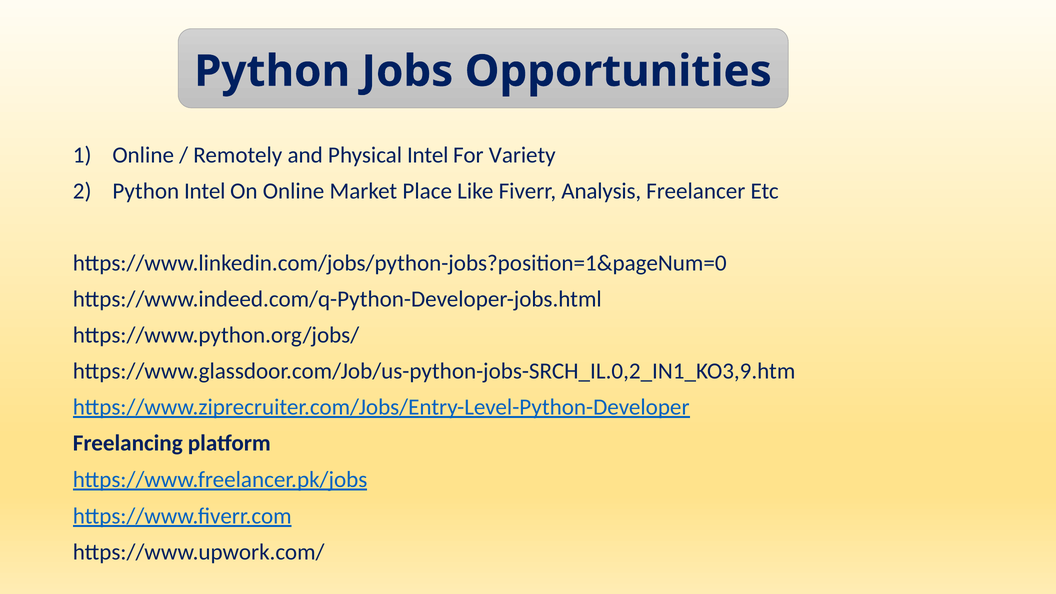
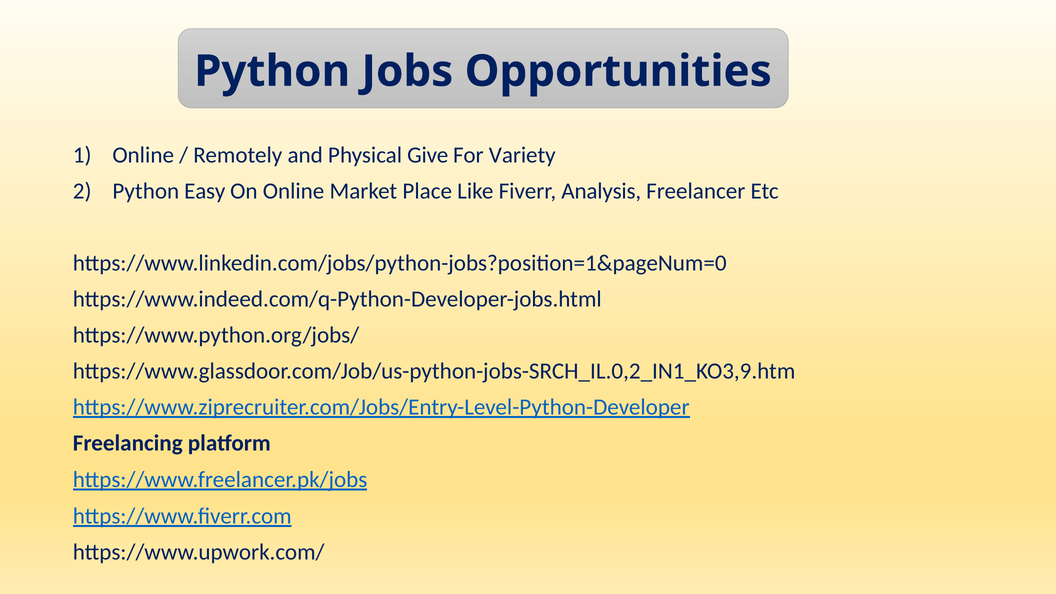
Physical Intel: Intel -> Give
Python Intel: Intel -> Easy
